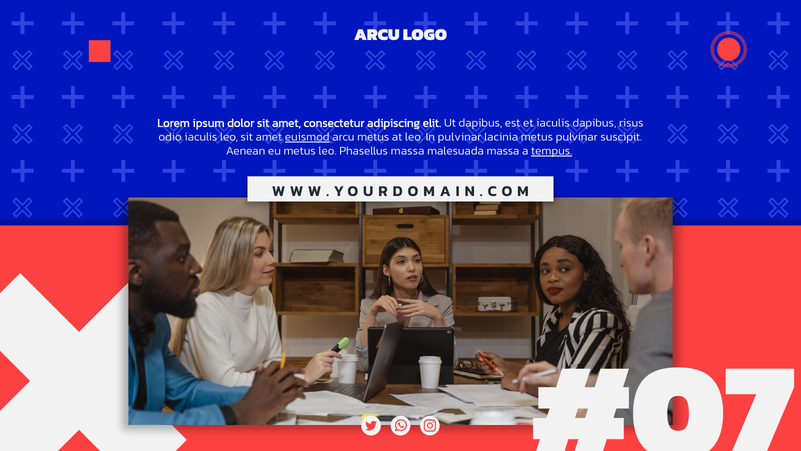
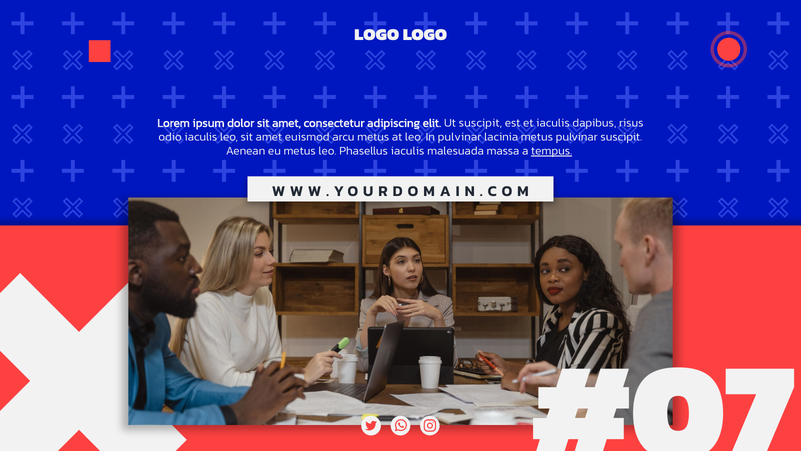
ARCU at (377, 35): ARCU -> LOGO
Ut dapibus: dapibus -> suscipit
euismod underline: present -> none
Phasellus massa: massa -> iaculis
